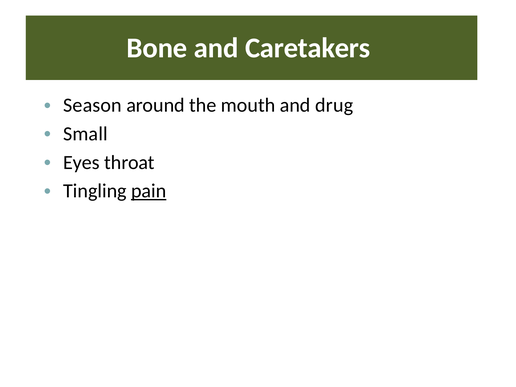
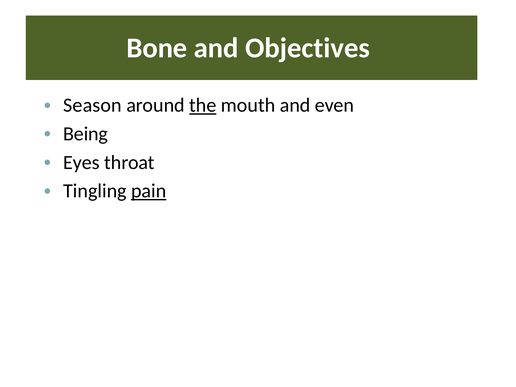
Caretakers: Caretakers -> Objectives
the underline: none -> present
drug: drug -> even
Small: Small -> Being
